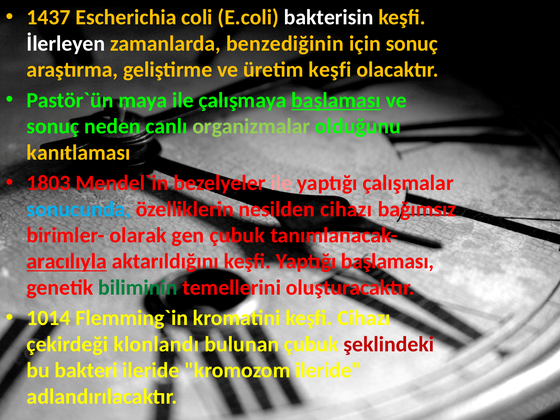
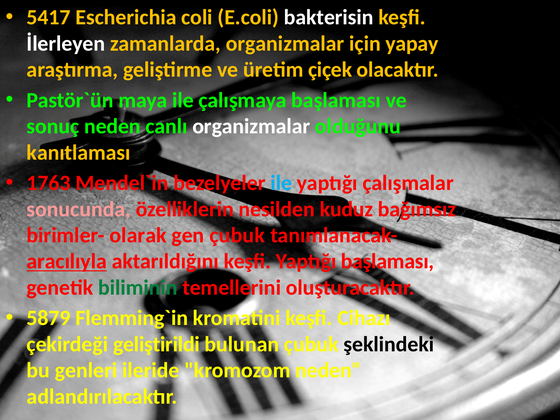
1437: 1437 -> 5417
zamanlarda benzediğinin: benzediğinin -> organizmalar
için sonuç: sonuç -> yapay
üretim keşfi: keşfi -> çiçek
başlaması at (336, 100) underline: present -> none
organizmalar at (251, 126) colour: light green -> white
1803: 1803 -> 1763
ile at (281, 183) colour: pink -> light blue
sonucunda colour: light blue -> pink
nesilden cihazı: cihazı -> kuduz
1014: 1014 -> 5879
klonlandı: klonlandı -> geliştirildi
şeklindeki colour: red -> black
bakteri: bakteri -> genleri
kromozom ileride: ileride -> neden
